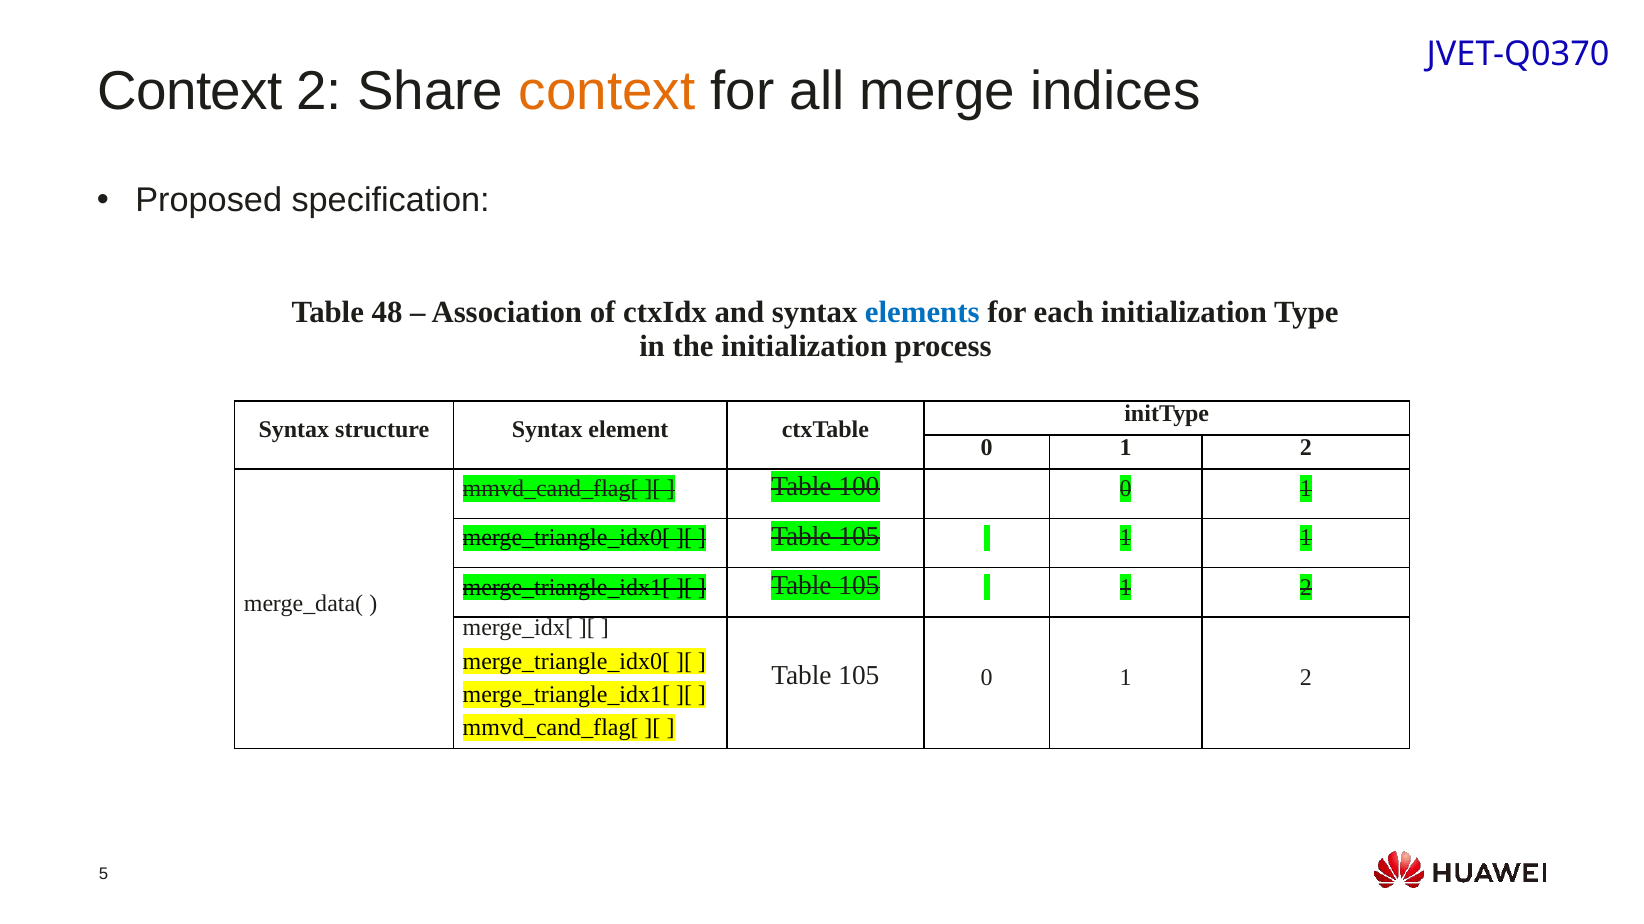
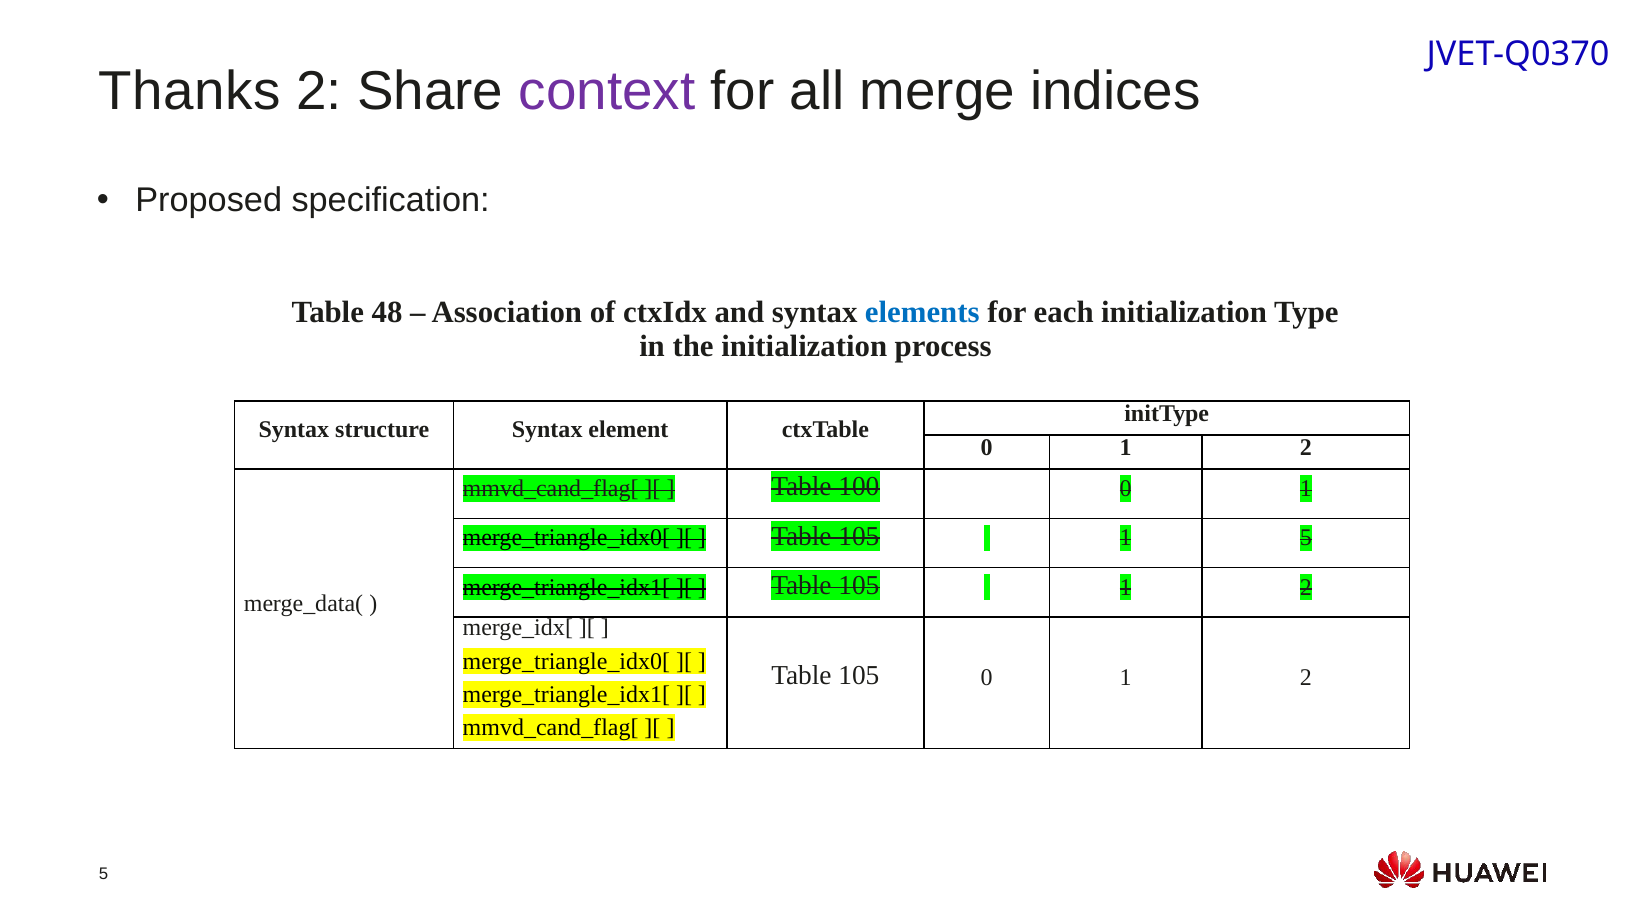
Context at (190, 91): Context -> Thanks
context at (607, 91) colour: orange -> purple
1 1: 1 -> 5
